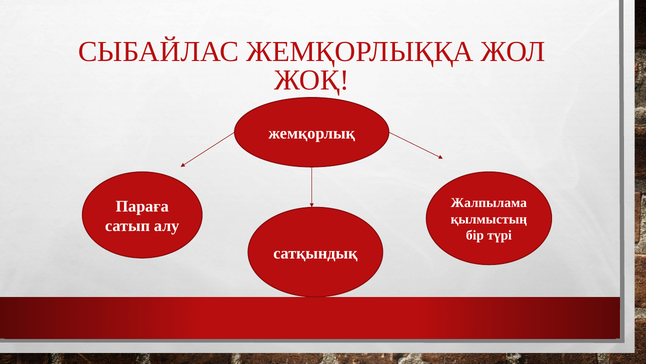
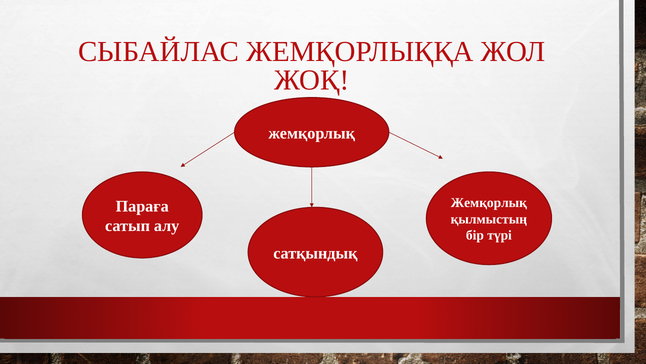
Жалпылама at (489, 203): Жалпылама -> Жемқорлық
